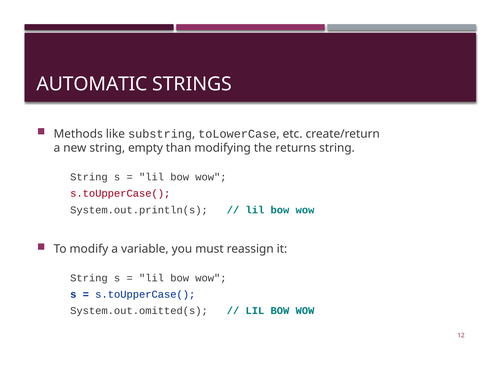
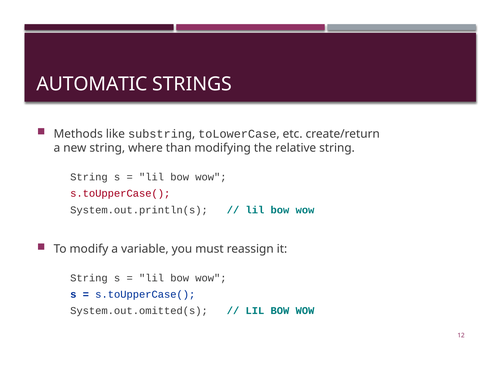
empty: empty -> where
returns: returns -> relative
